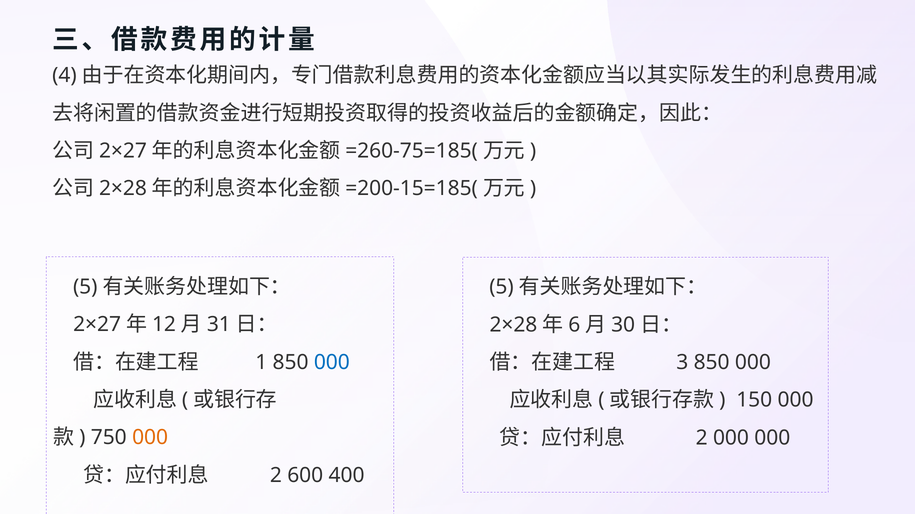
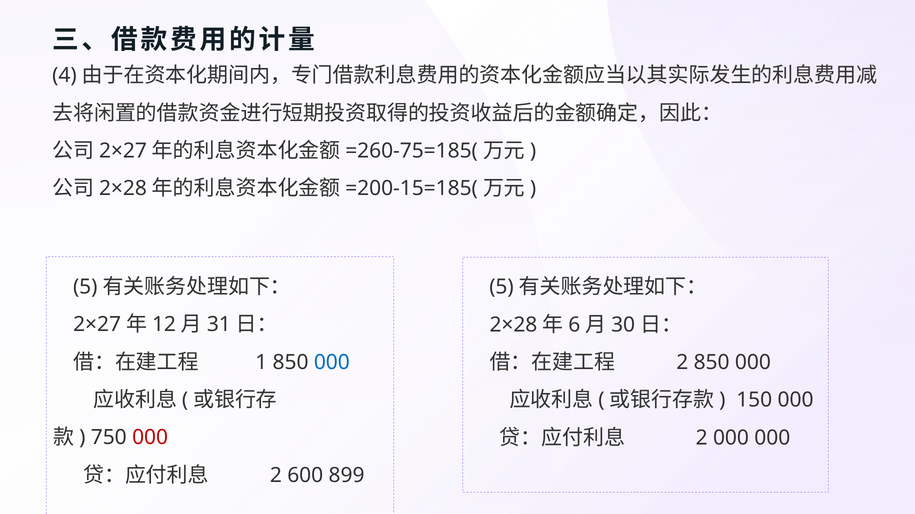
3 at (682, 363): 3 -> 2
000 at (150, 438) colour: orange -> red
400: 400 -> 899
